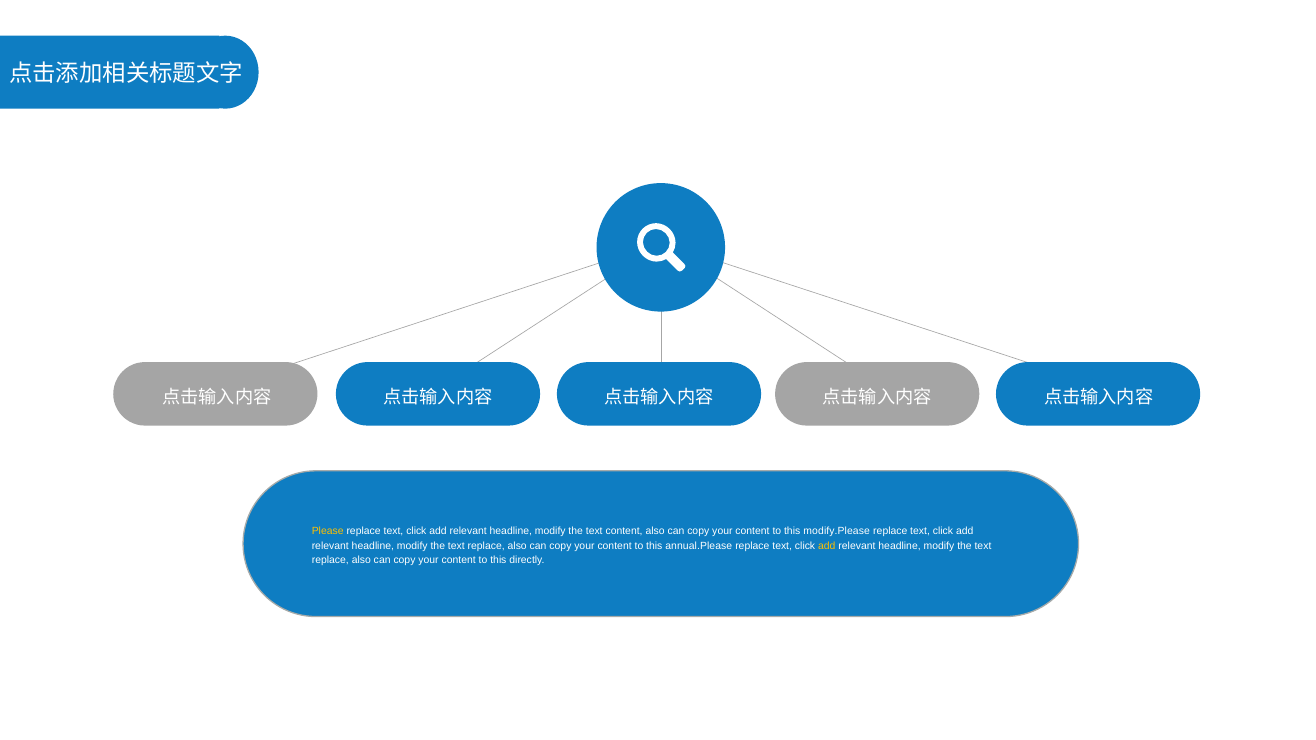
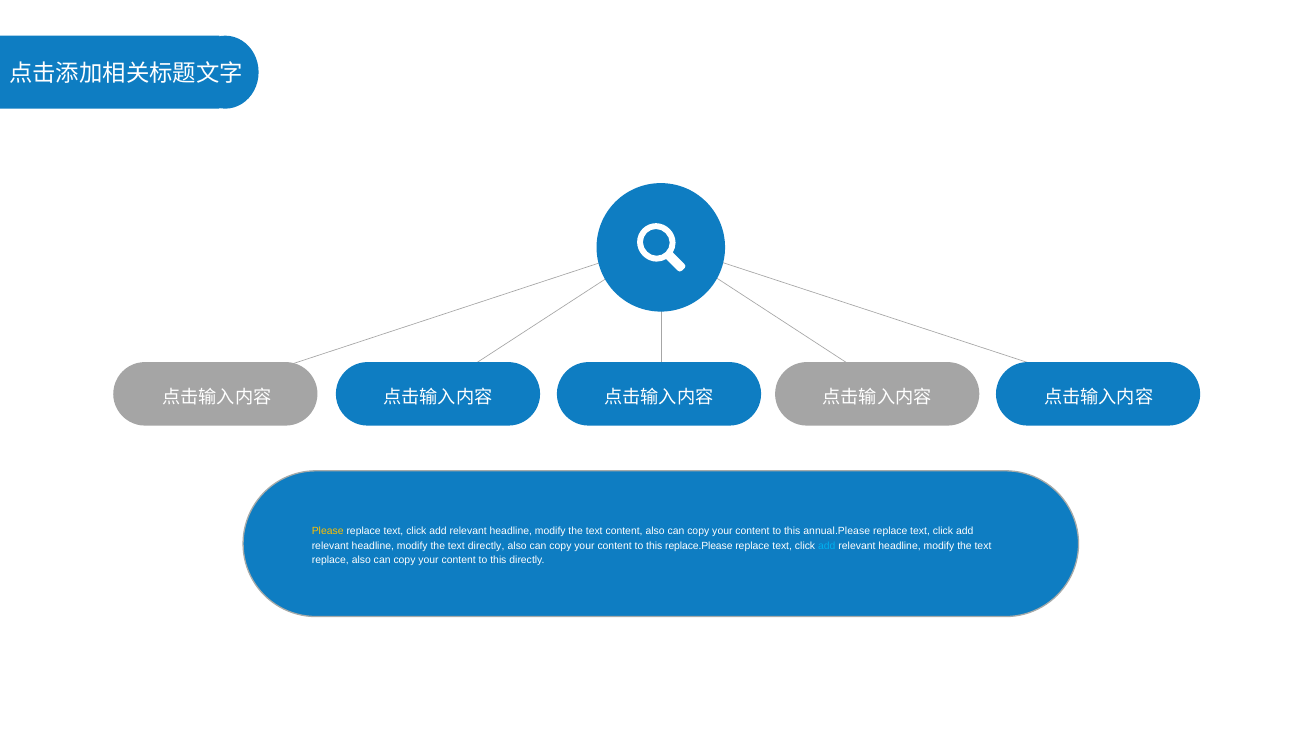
modify.Please: modify.Please -> annual.Please
replace at (486, 546): replace -> directly
annual.Please: annual.Please -> replace.Please
add at (827, 546) colour: yellow -> light blue
